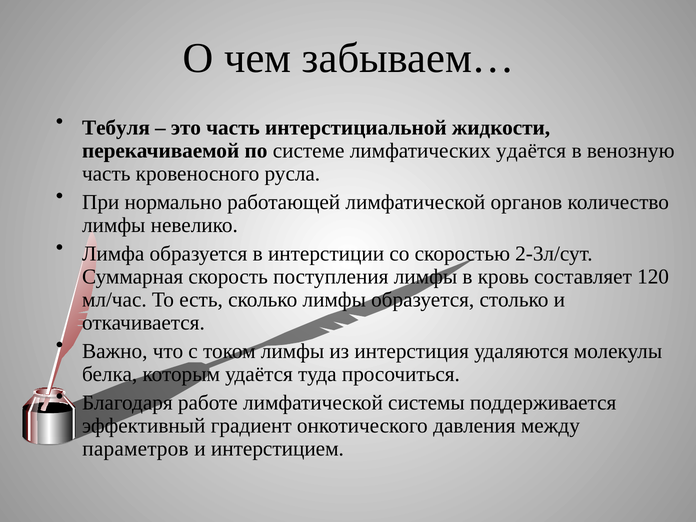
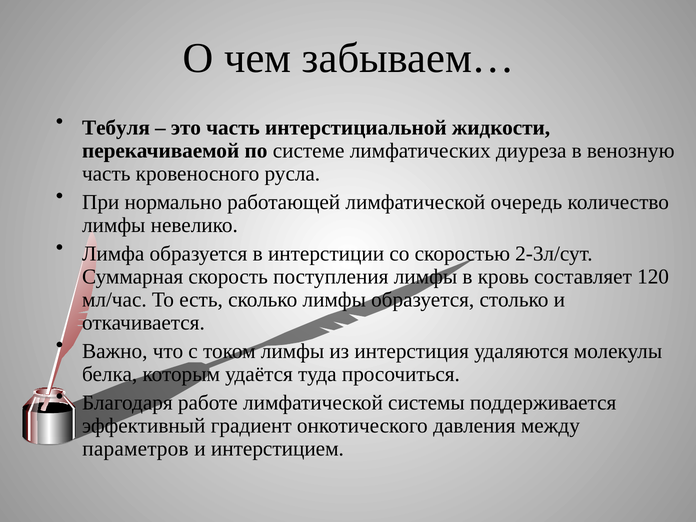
лимфатических удаётся: удаётся -> диуреза
органов: органов -> очередь
